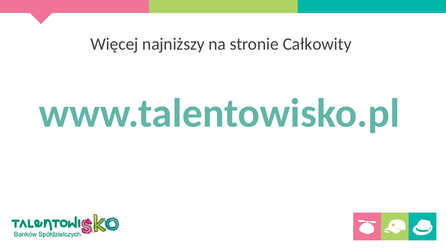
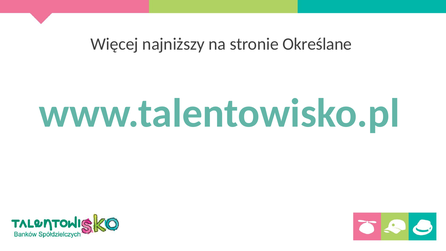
Całkowity: Całkowity -> Określane
